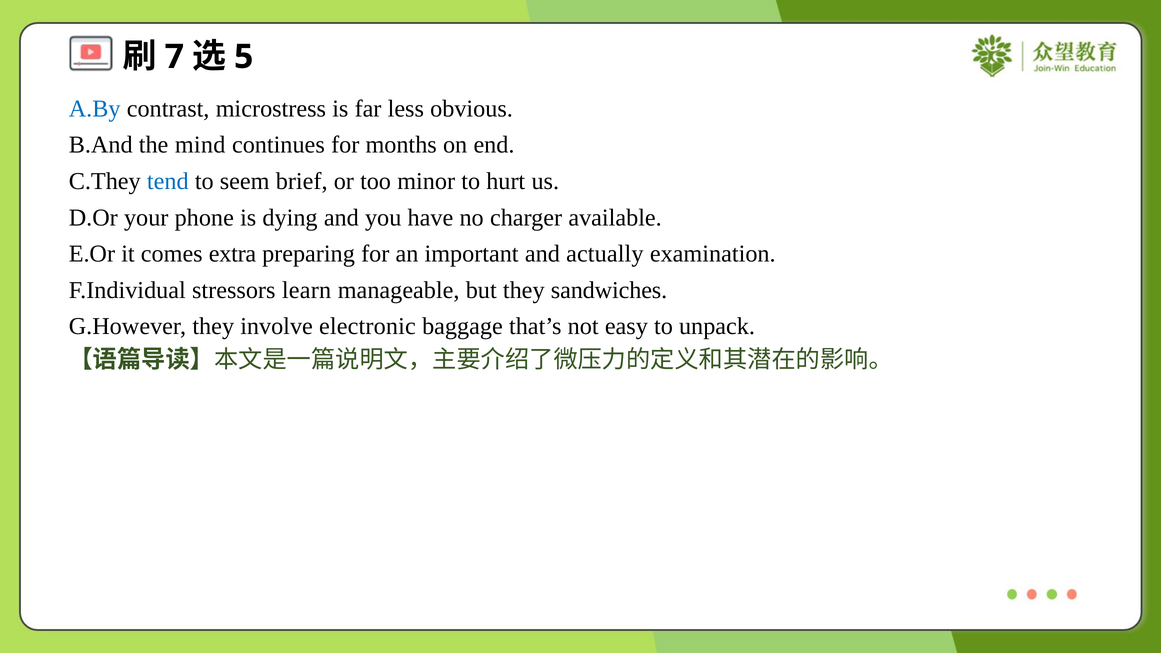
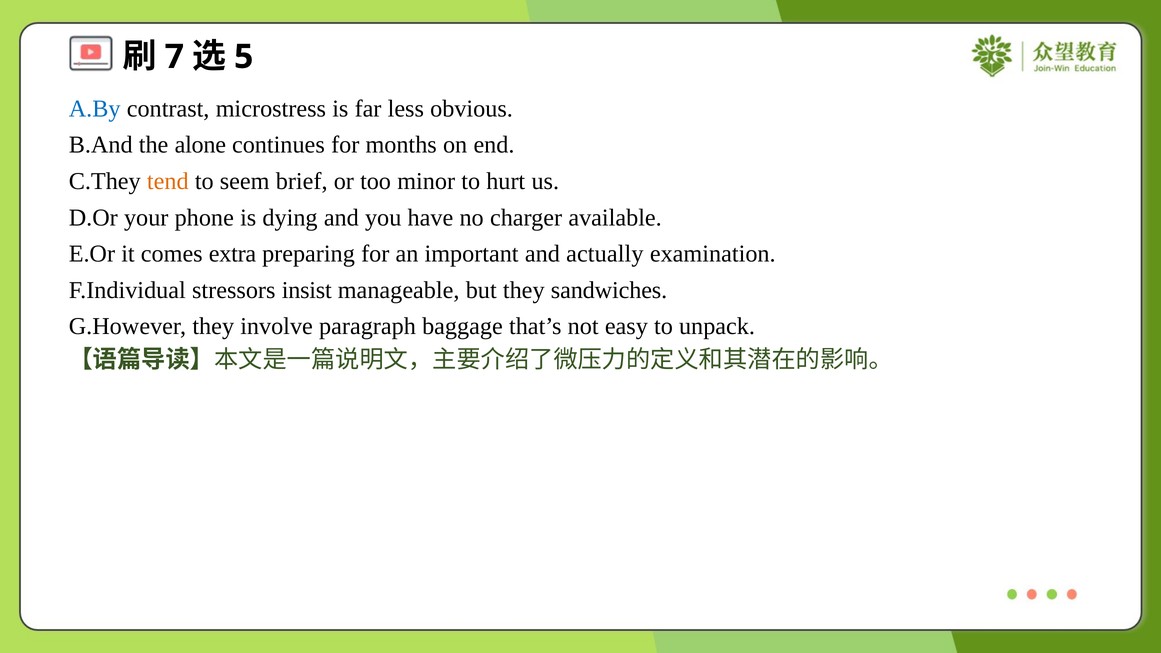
mind: mind -> alone
tend colour: blue -> orange
learn: learn -> insist
electronic: electronic -> paragraph
